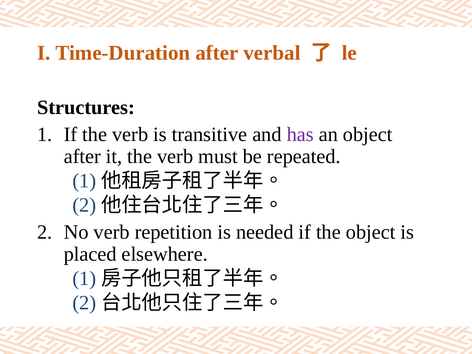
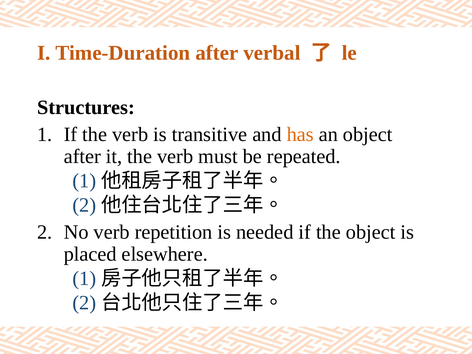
has colour: purple -> orange
